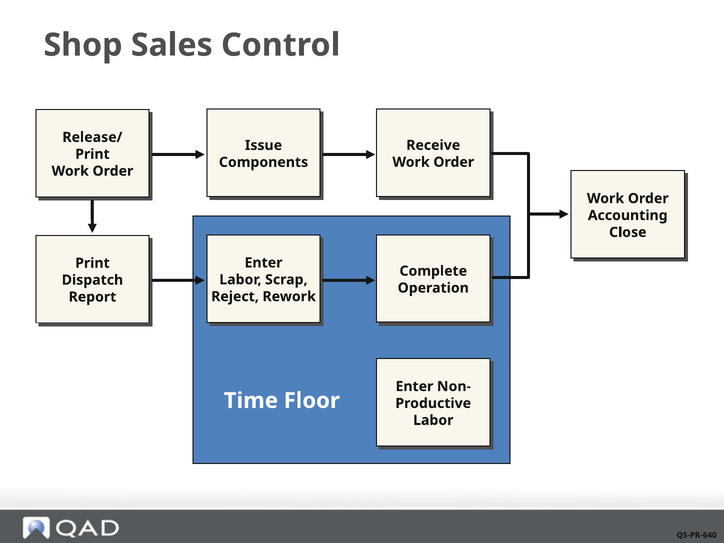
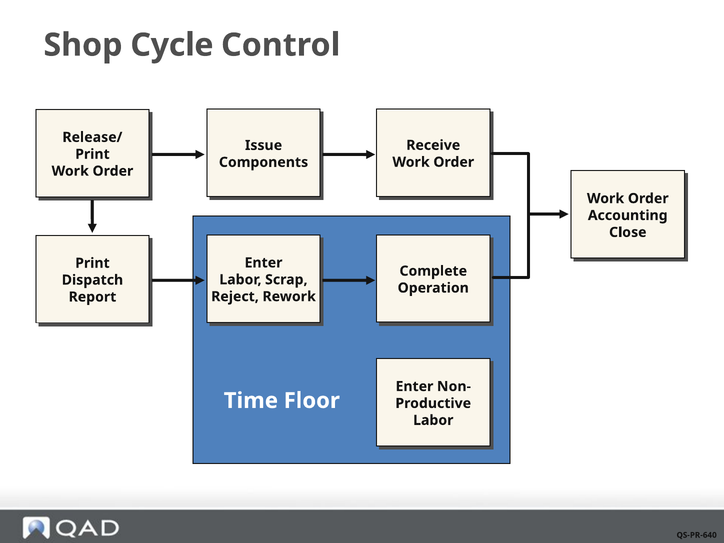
Sales: Sales -> Cycle
